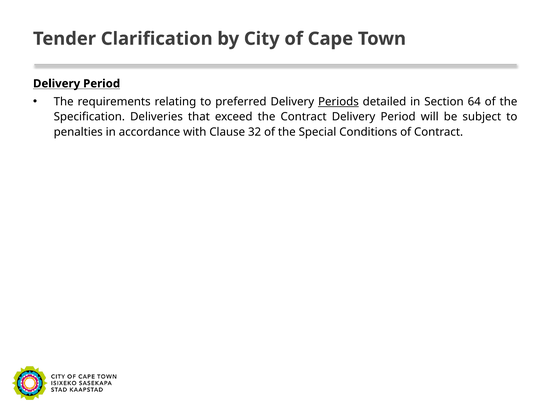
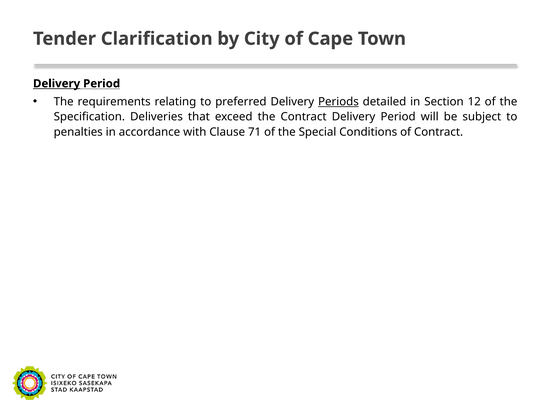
Delivery at (57, 84) underline: none -> present
64: 64 -> 12
32: 32 -> 71
